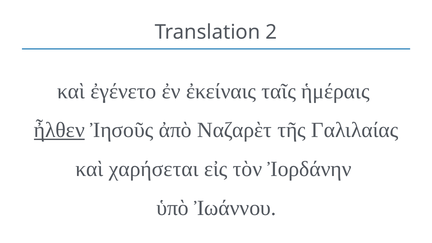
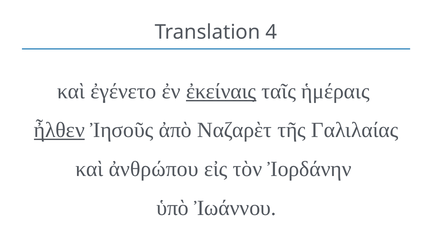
2: 2 -> 4
ἐκείναις underline: none -> present
χαρήσεται: χαρήσεται -> ἀνθρώπου
